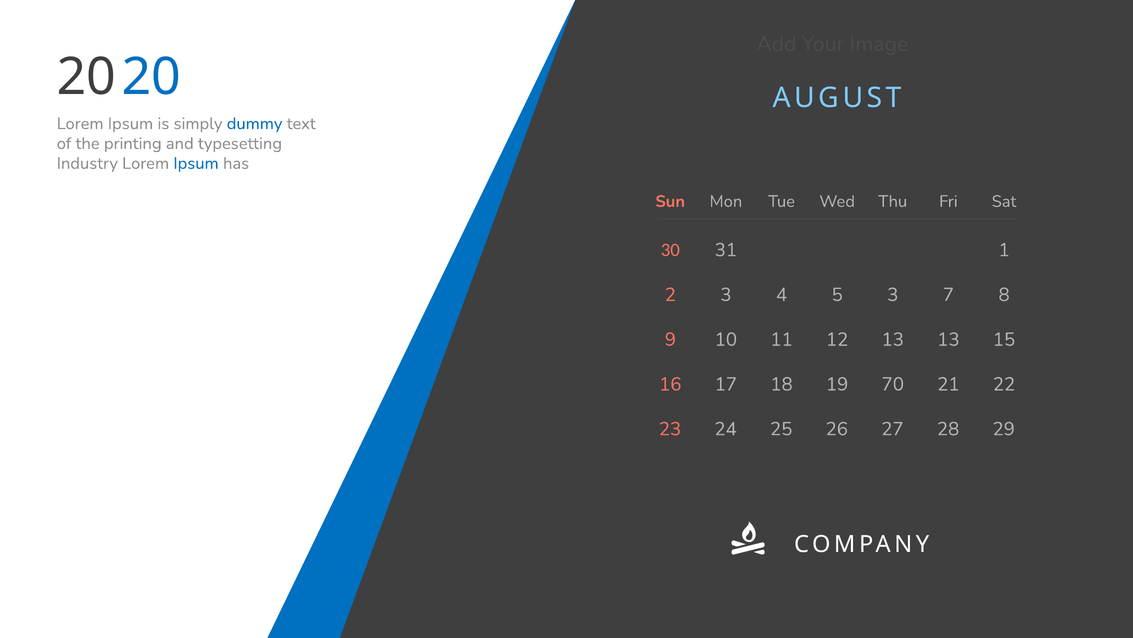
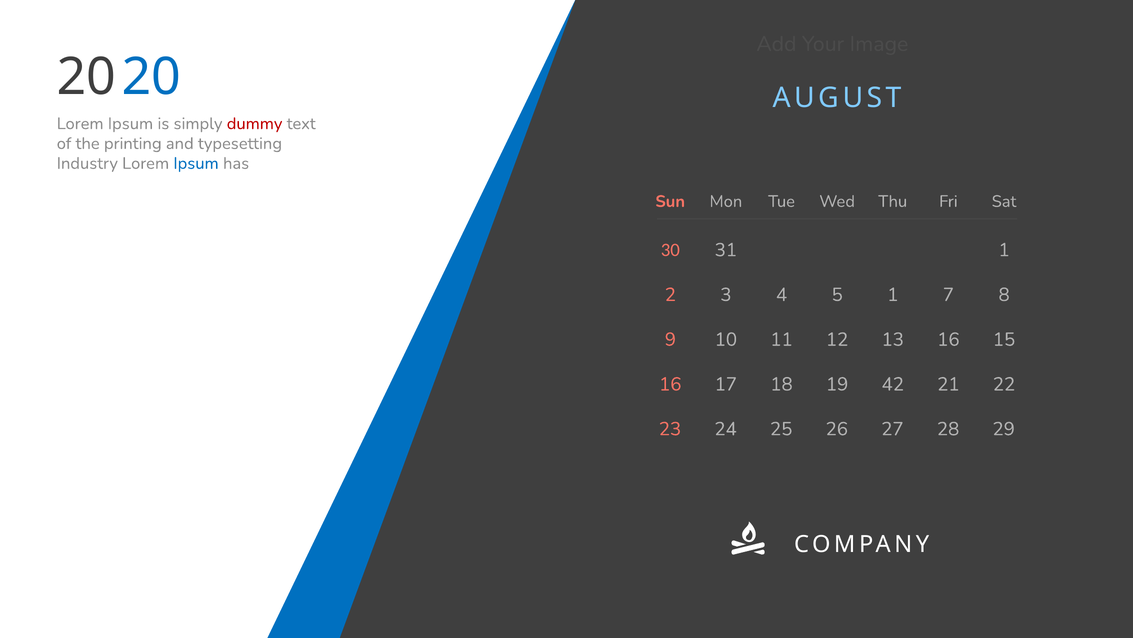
dummy colour: blue -> red
5 3: 3 -> 1
13 13: 13 -> 16
70: 70 -> 42
